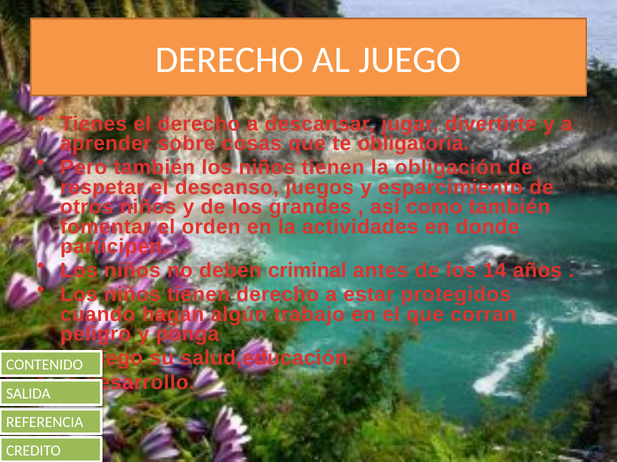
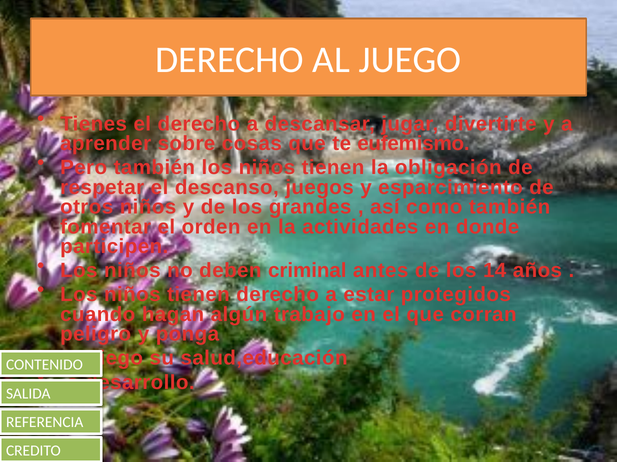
obligatoria: obligatoria -> eufemismo
